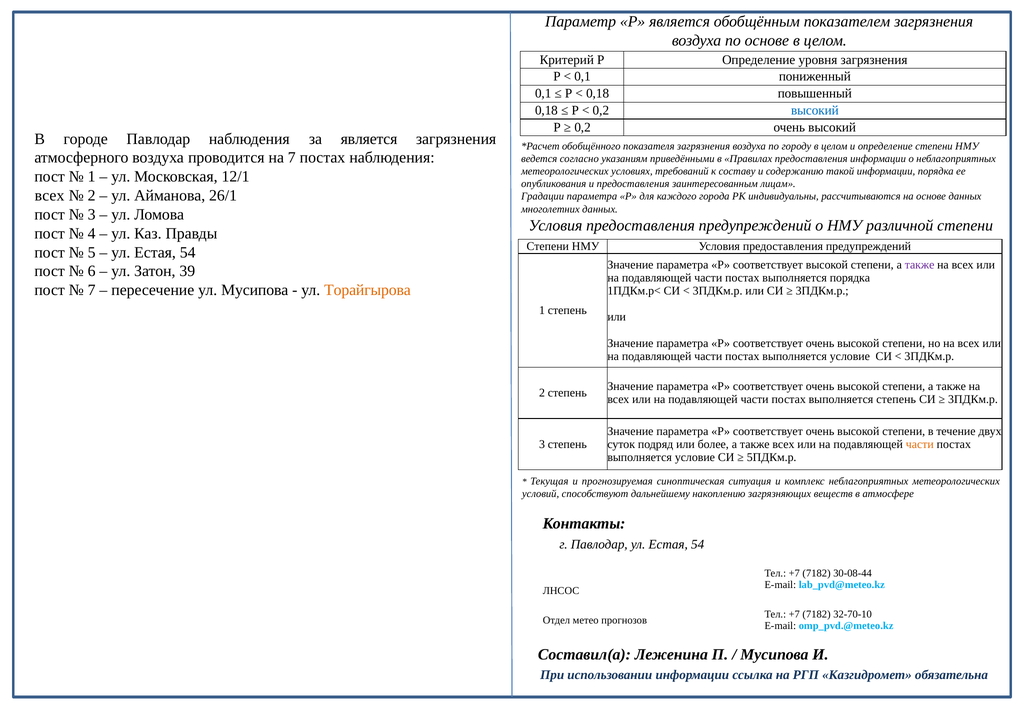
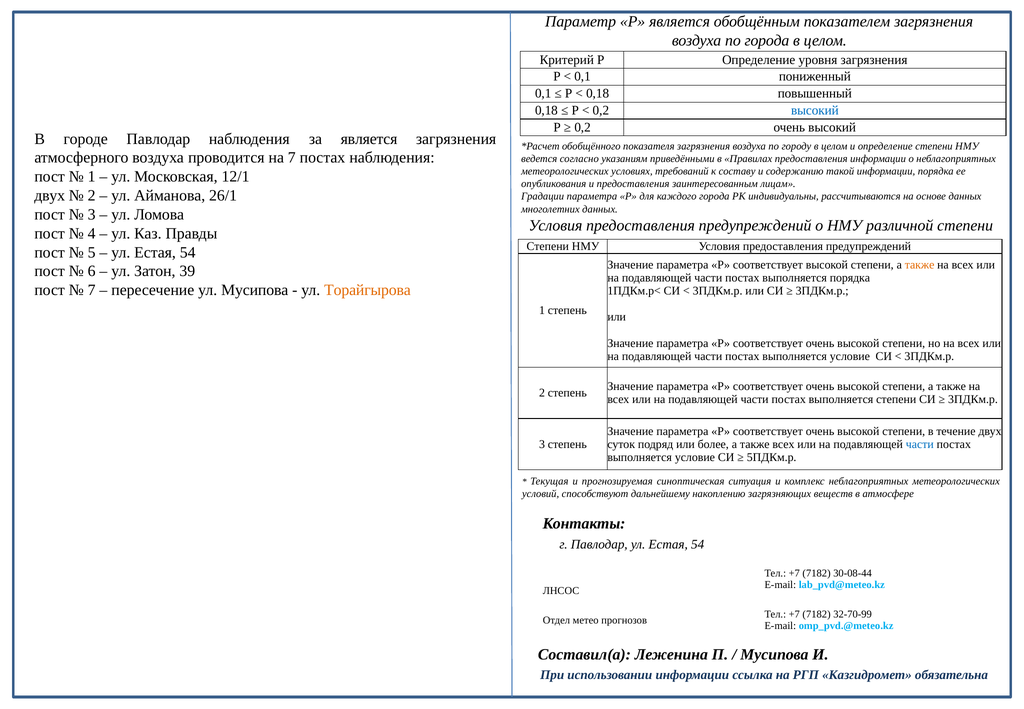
по основе: основе -> города
всех at (50, 196): всех -> двух
также at (920, 265) colour: purple -> orange
выполняется степень: степень -> степени
части at (920, 444) colour: orange -> blue
32-70-10: 32-70-10 -> 32-70-99
